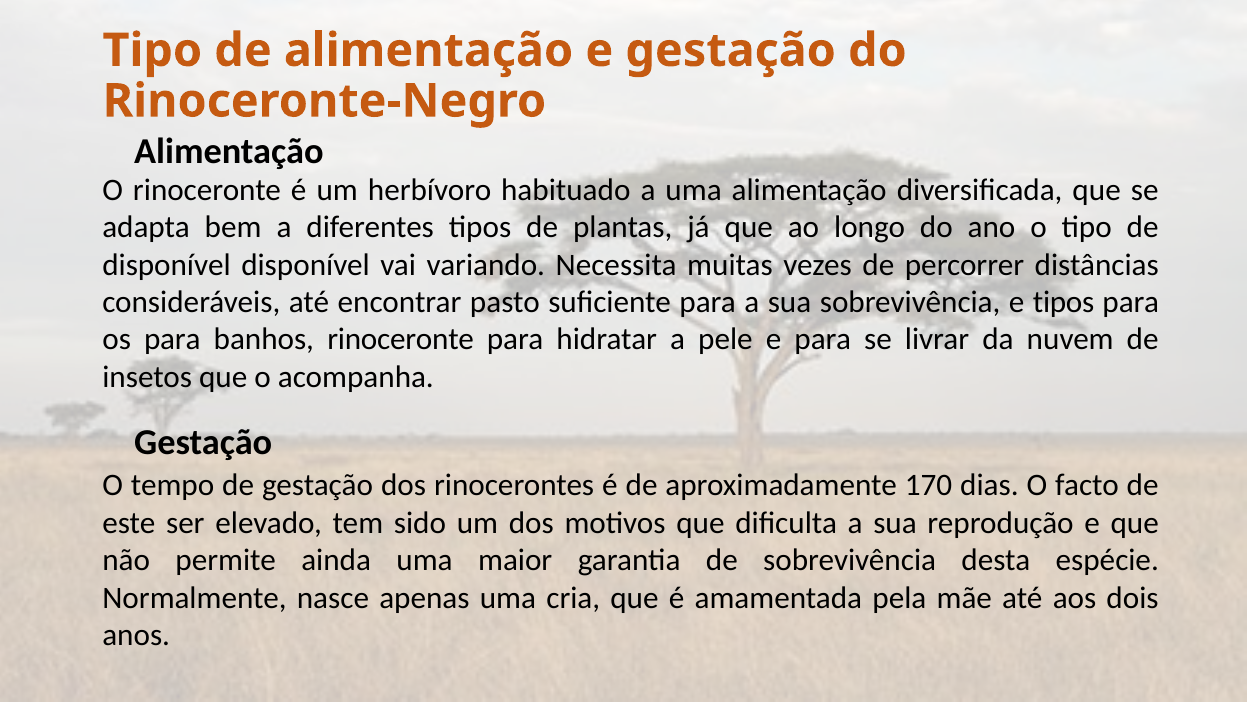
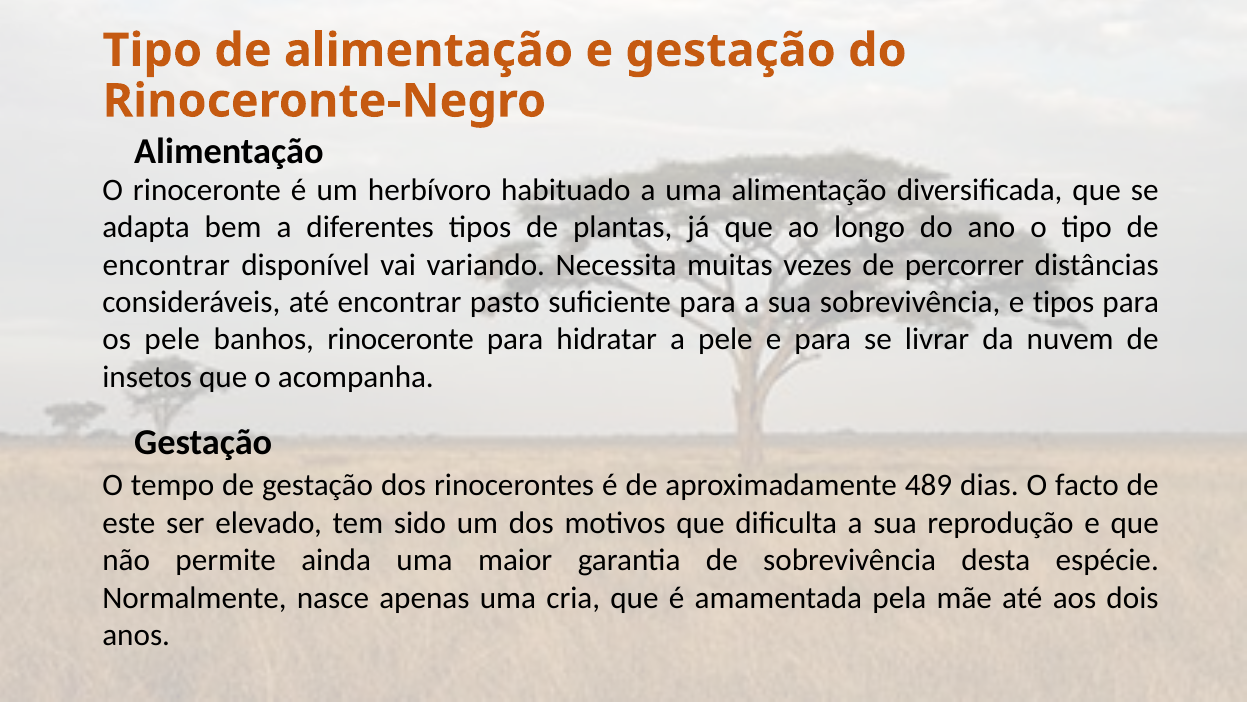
disponível at (167, 265): disponível -> encontrar
os para: para -> pele
170: 170 -> 489
